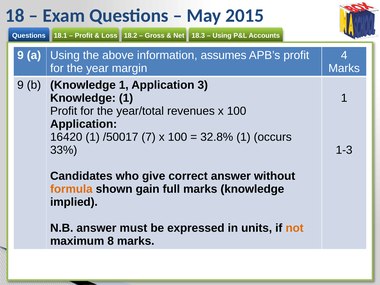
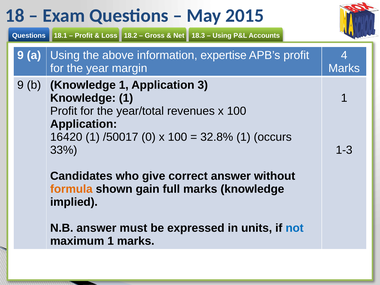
assumes: assumes -> expertise
7: 7 -> 0
not colour: orange -> blue
maximum 8: 8 -> 1
